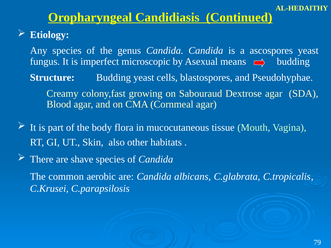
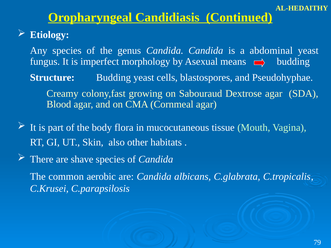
ascospores: ascospores -> abdominal
microscopic: microscopic -> morphology
